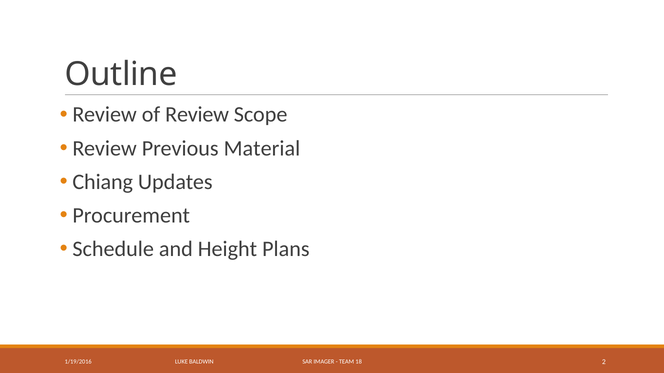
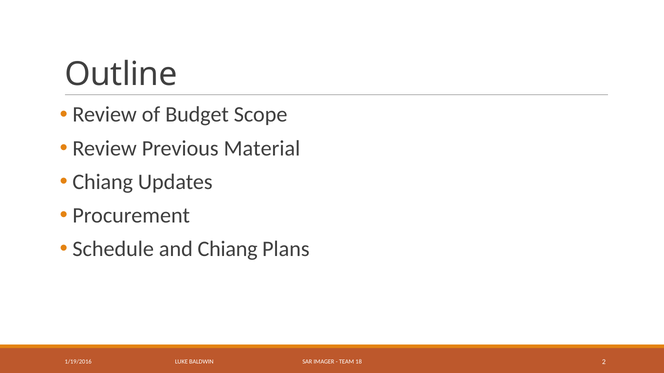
of Review: Review -> Budget
and Height: Height -> Chiang
